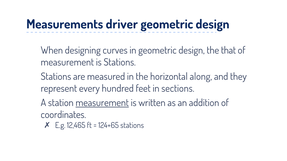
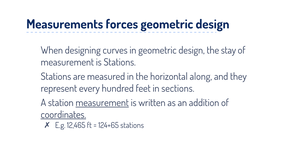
driver: driver -> forces
that: that -> stay
coordinates underline: none -> present
